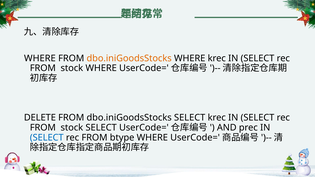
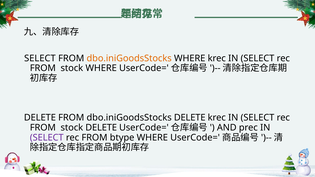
WHERE at (40, 58): WHERE -> SELECT
dbo.iniGoodsStocks SELECT: SELECT -> DELETE
stock SELECT: SELECT -> DELETE
SELECT at (47, 138) colour: blue -> purple
